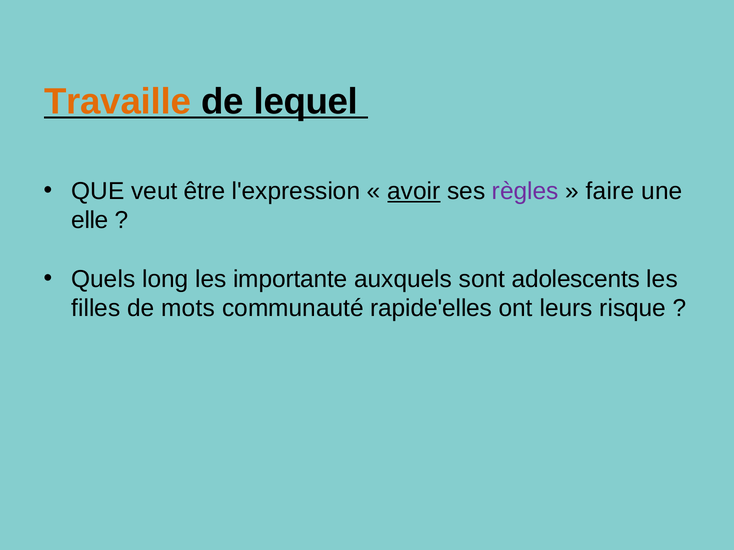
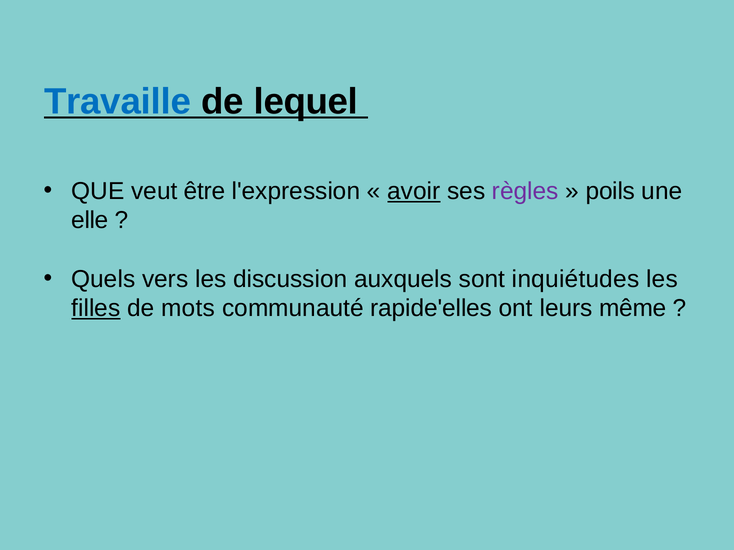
Travaille colour: orange -> blue
faire: faire -> poils
long: long -> vers
importante: importante -> discussion
adolescents: adolescents -> inquiétudes
filles underline: none -> present
risque: risque -> même
